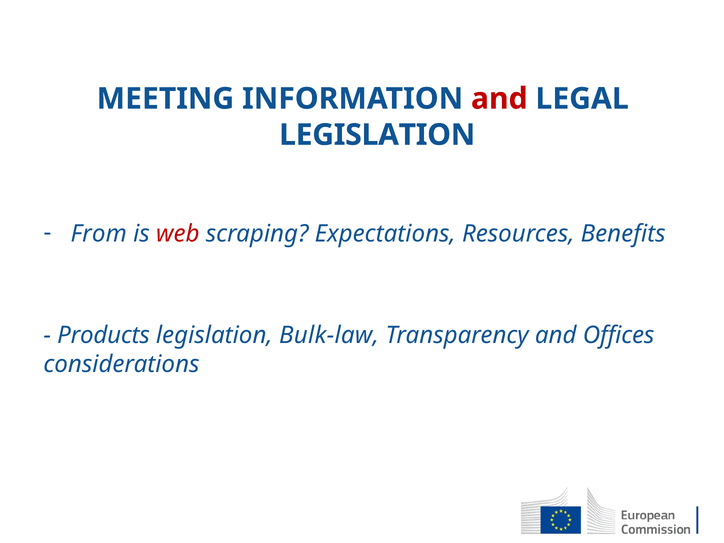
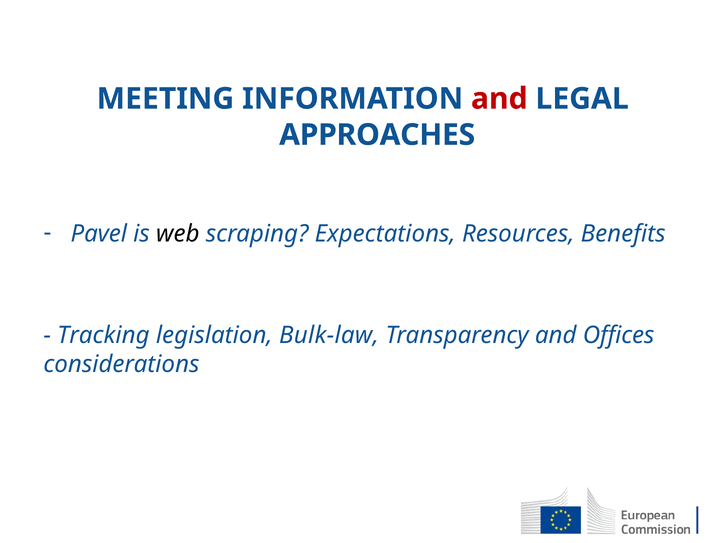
LEGISLATION at (377, 135): LEGISLATION -> APPROACHES
From: From -> Pavel
web colour: red -> black
Products: Products -> Tracking
